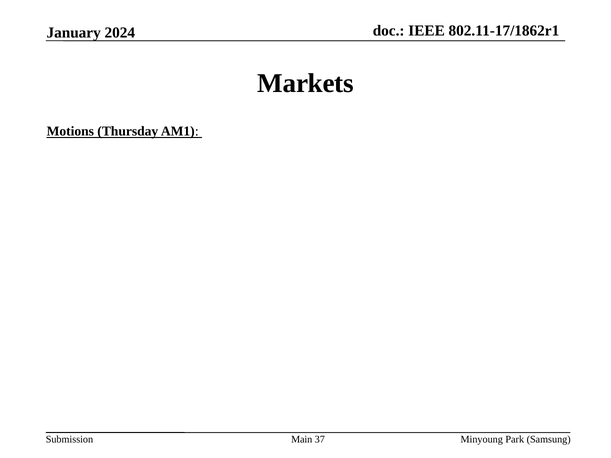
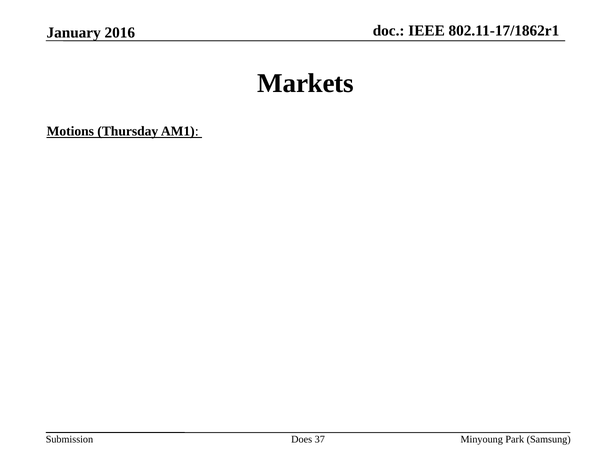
2024: 2024 -> 2016
Main: Main -> Does
